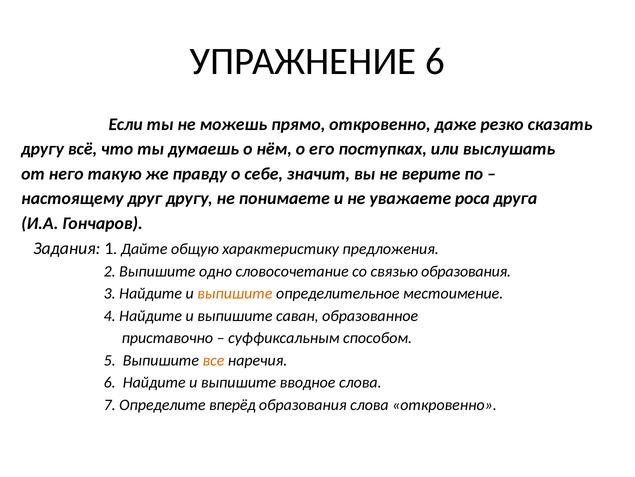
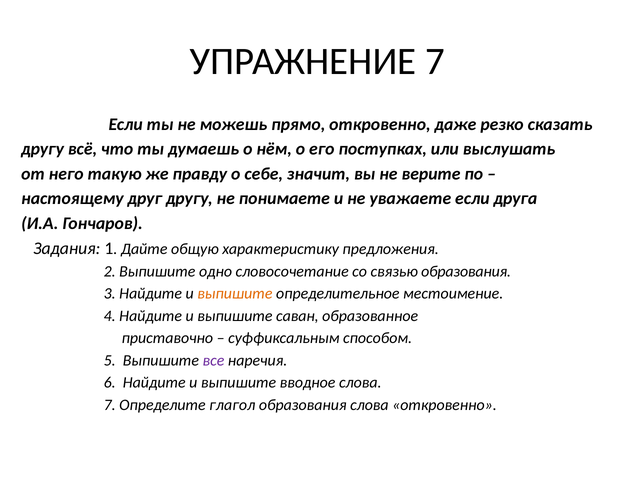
УПРАЖНЕНИЕ 6: 6 -> 7
уважаете роса: роса -> если
все colour: orange -> purple
вперёд: вперёд -> глагол
